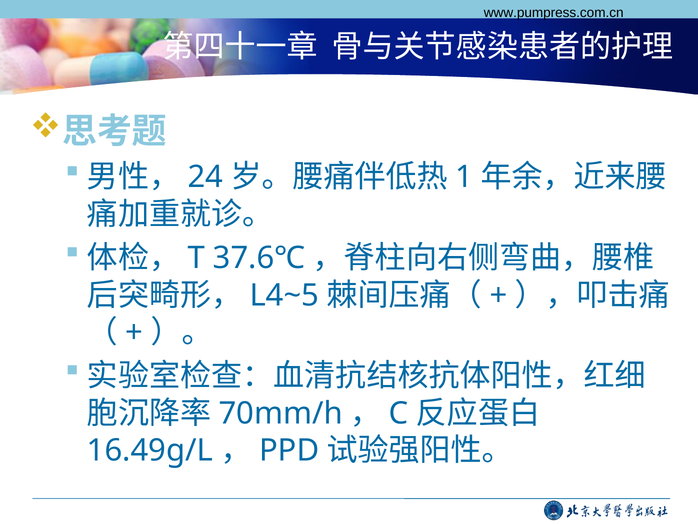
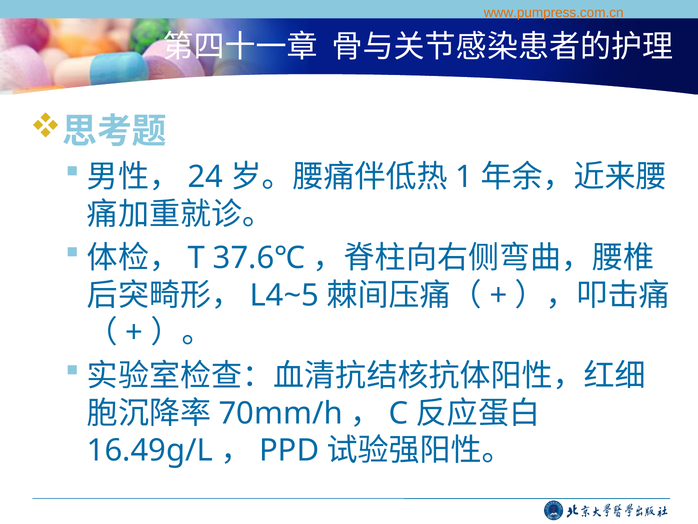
www.pumpress.com.cn colour: black -> orange
